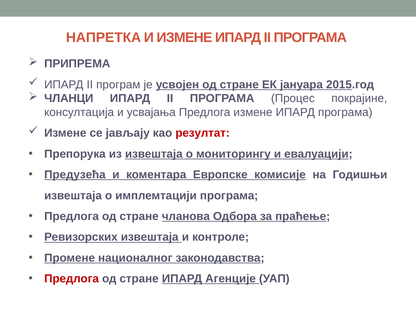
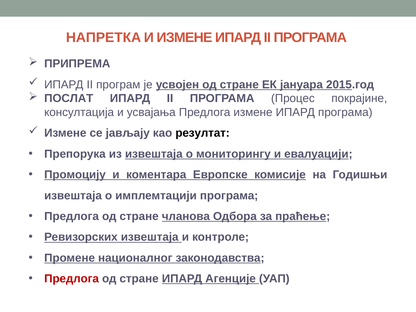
ЧЛАНЦИ: ЧЛАНЦИ -> ПОСЛАТ
резултат colour: red -> black
Предузећа: Предузећа -> Промоцију
